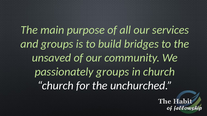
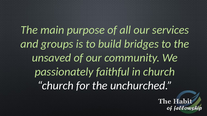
passionately groups: groups -> faithful
